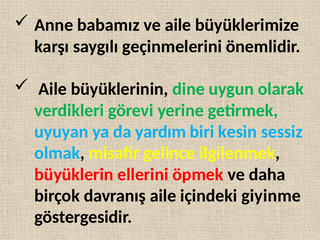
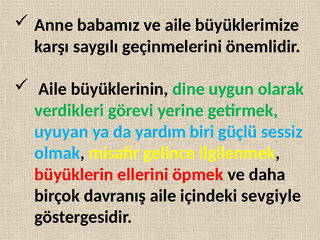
kesin: kesin -> güçlü
giyinme: giyinme -> sevgiyle
